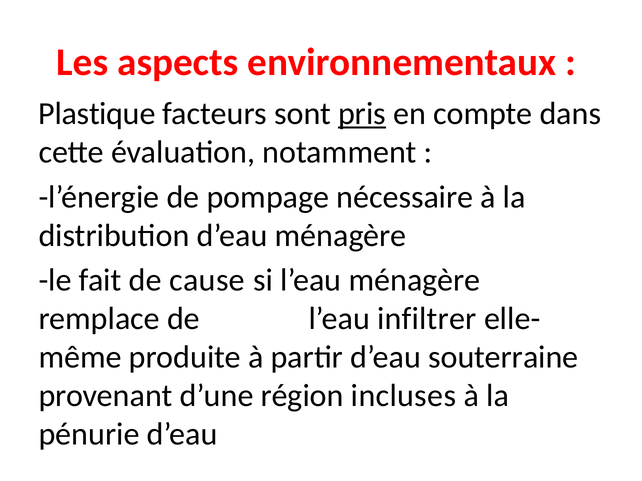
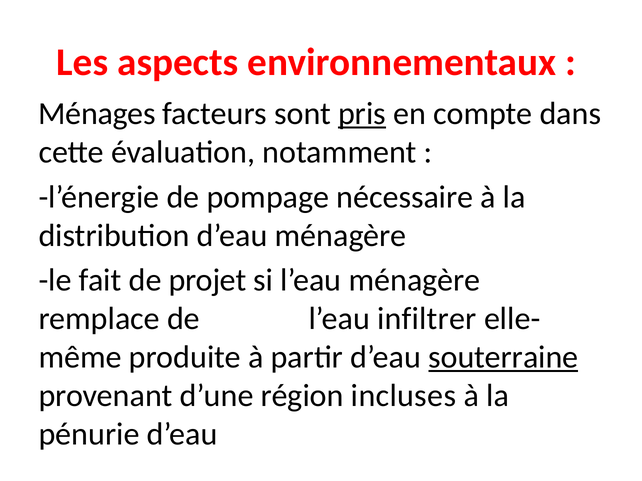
Plastique: Plastique -> Ménages
cause: cause -> projet
souterraine underline: none -> present
